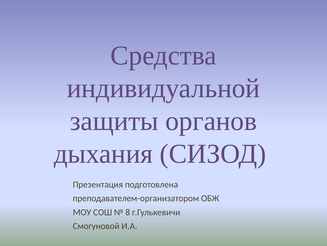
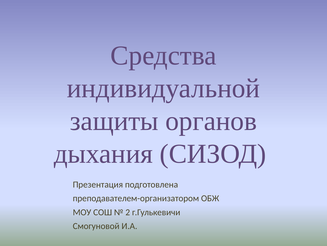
8: 8 -> 2
